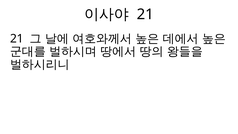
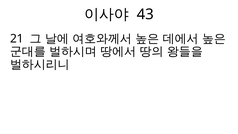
21 at (145, 14): 21 -> 43
